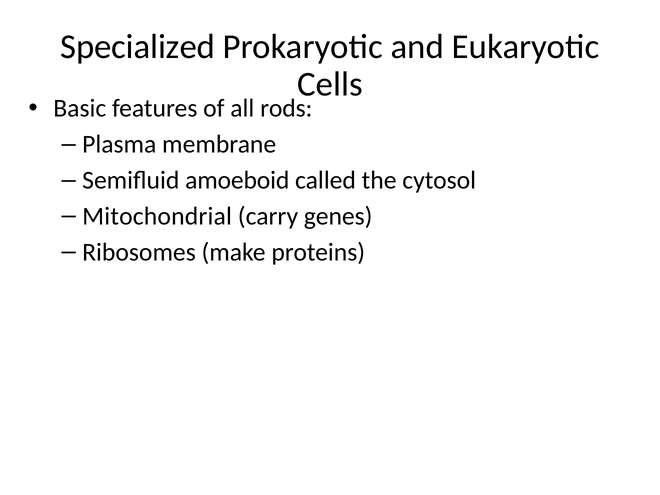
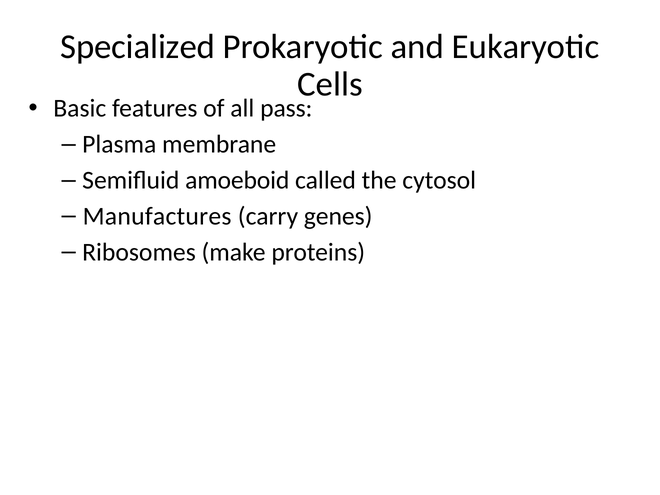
rods: rods -> pass
Mitochondrial: Mitochondrial -> Manufactures
